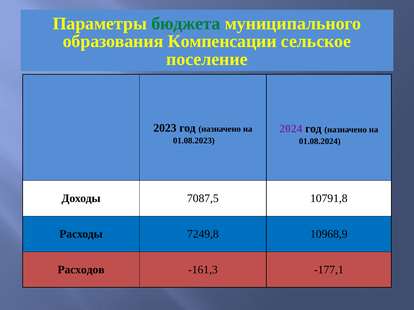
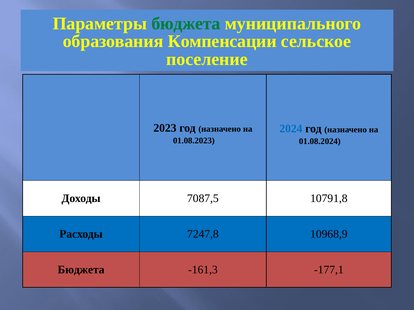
2024 colour: purple -> blue
7249,8: 7249,8 -> 7247,8
Расходов at (81, 270): Расходов -> Бюджета
